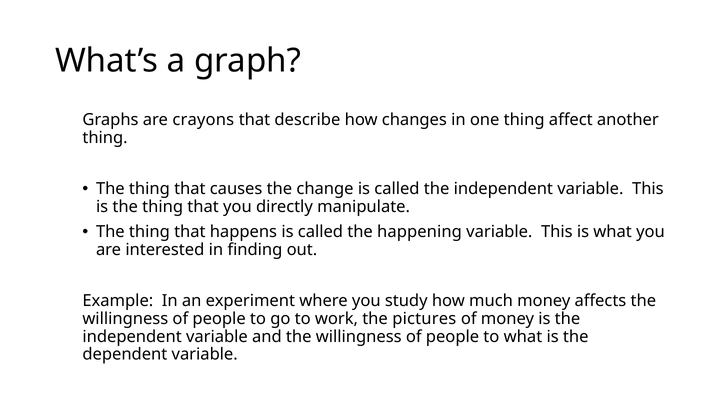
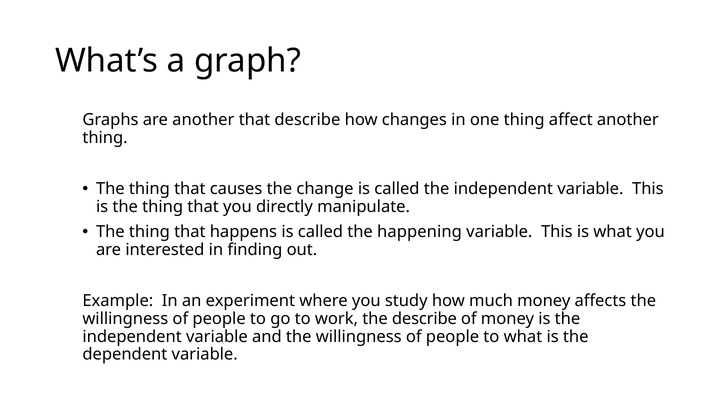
are crayons: crayons -> another
the pictures: pictures -> describe
